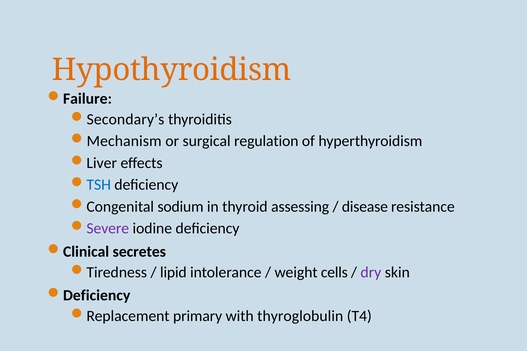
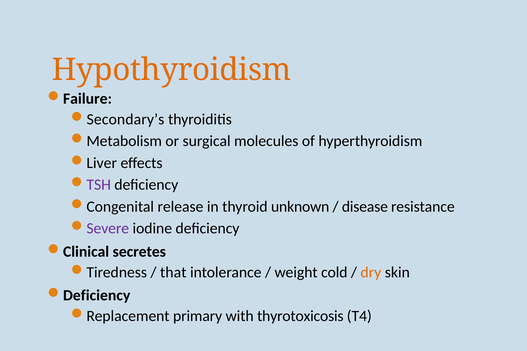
Mechanism: Mechanism -> Metabolism
regulation: regulation -> molecules
TSH colour: blue -> purple
sodium: sodium -> release
assessing: assessing -> unknown
lipid: lipid -> that
cells: cells -> cold
dry colour: purple -> orange
thyroglobulin: thyroglobulin -> thyrotoxicosis
